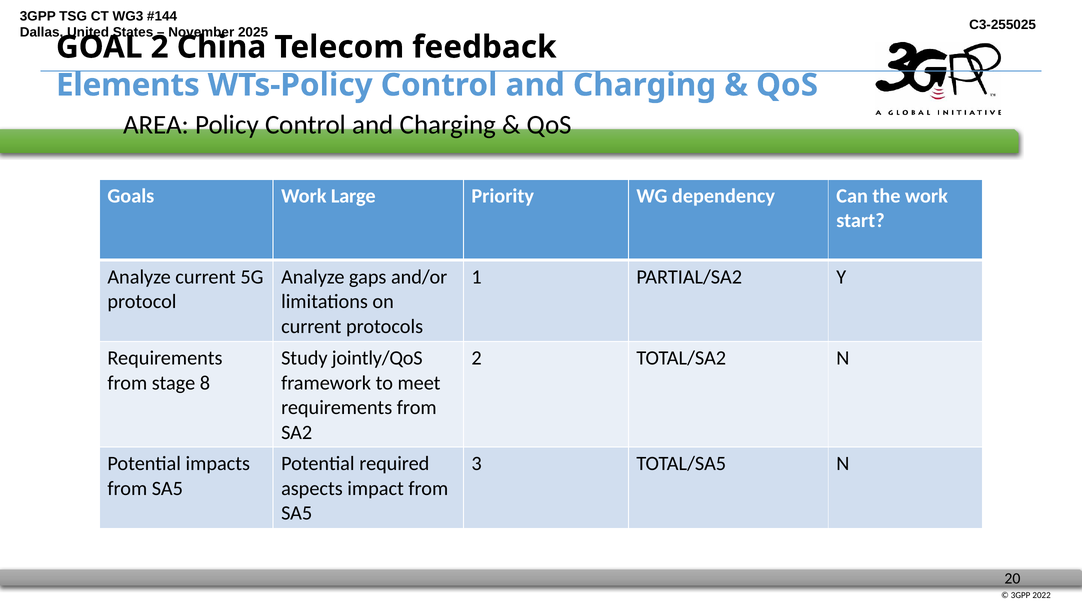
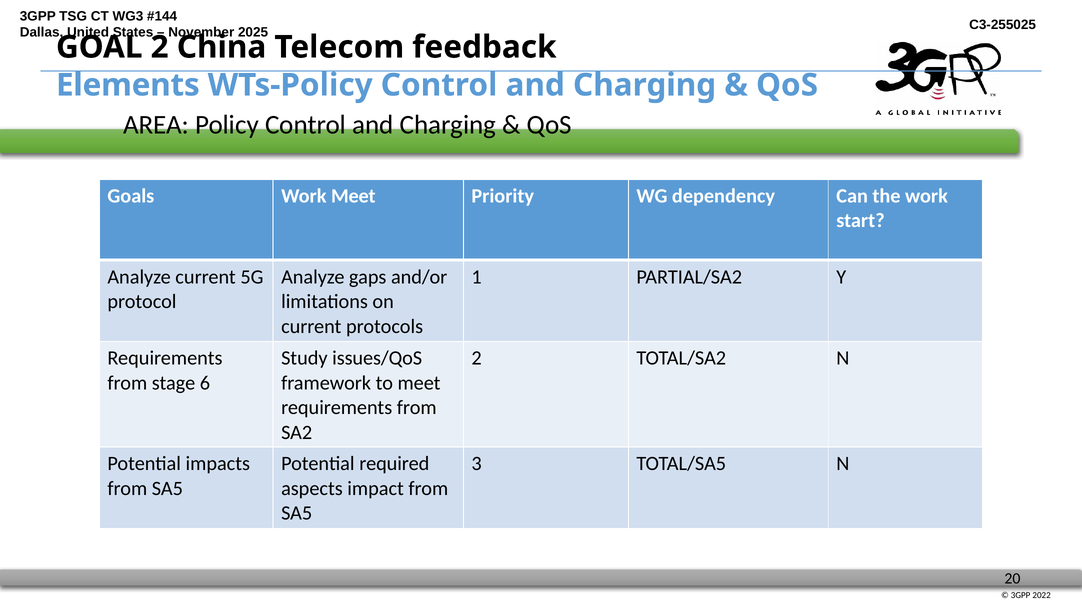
Work Large: Large -> Meet
jointly/QoS: jointly/QoS -> issues/QoS
8: 8 -> 6
